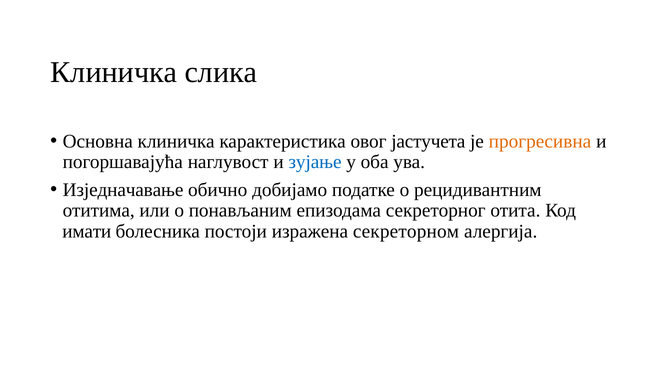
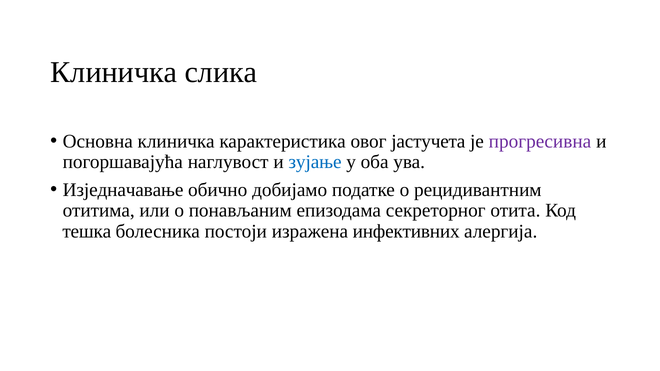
прогресивна colour: orange -> purple
имати: имати -> тешка
секреторном: секреторном -> инфективних
